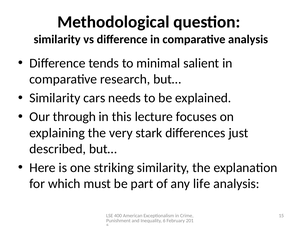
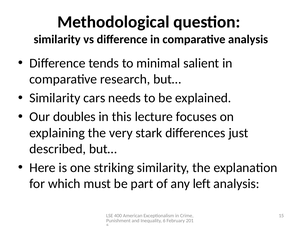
through: through -> doubles
life: life -> left
